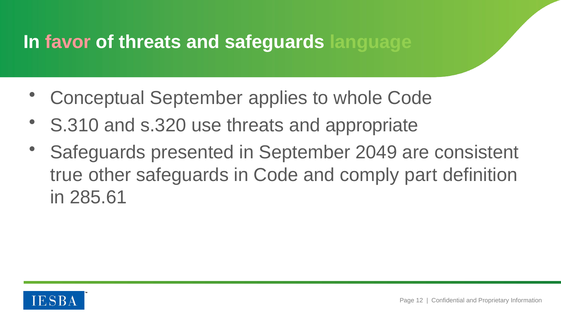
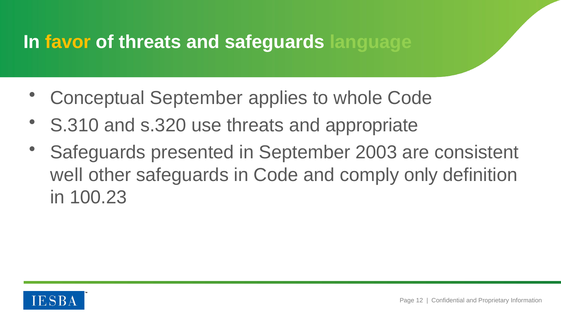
favor colour: pink -> yellow
2049: 2049 -> 2003
true: true -> well
part: part -> only
285.61: 285.61 -> 100.23
